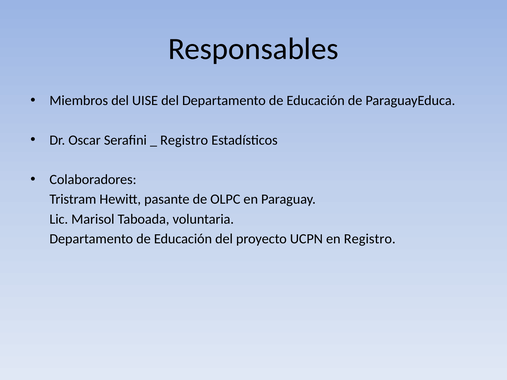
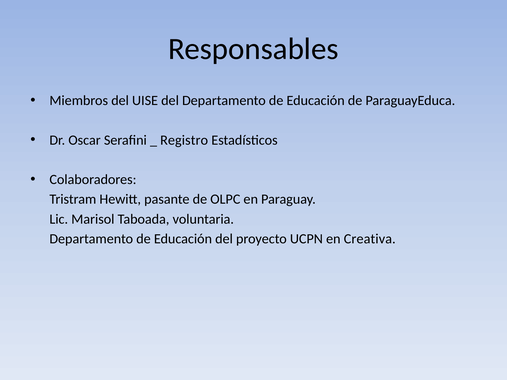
en Registro: Registro -> Creativa
